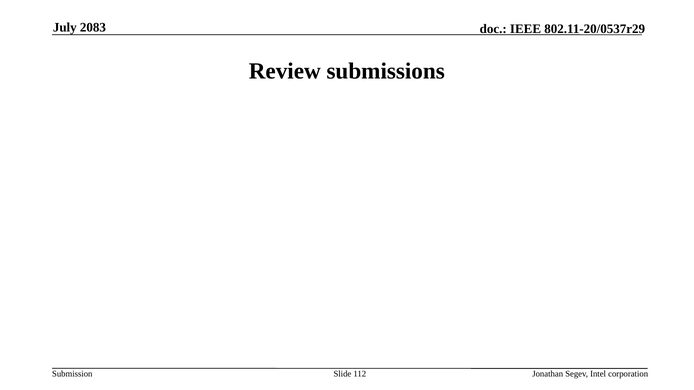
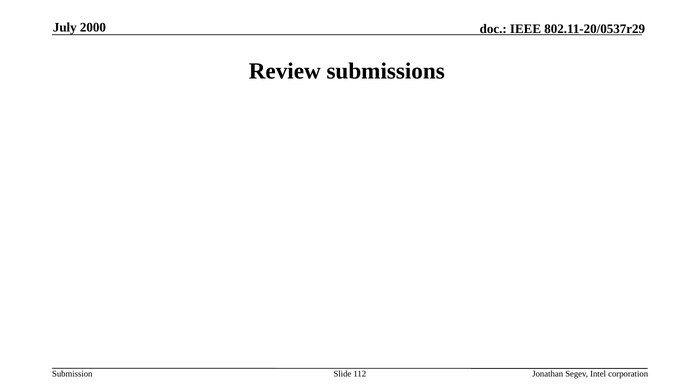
2083: 2083 -> 2000
